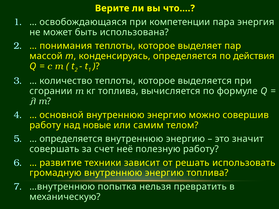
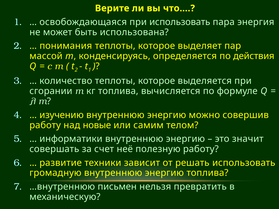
при компетенции: компетенции -> использовать
основной: основной -> изучению
определяется at (71, 139): определяется -> информатики
попытка: попытка -> письмен
